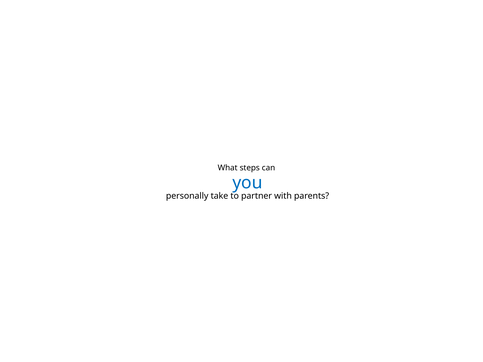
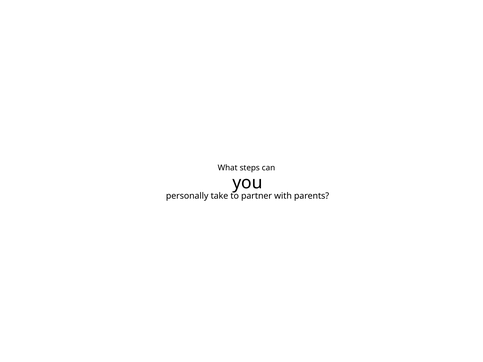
you colour: blue -> black
